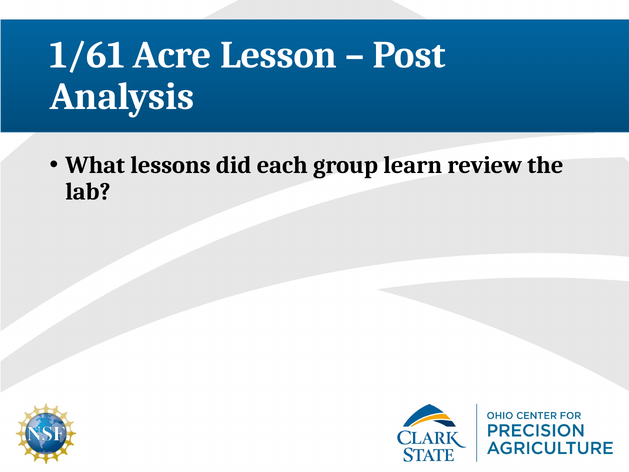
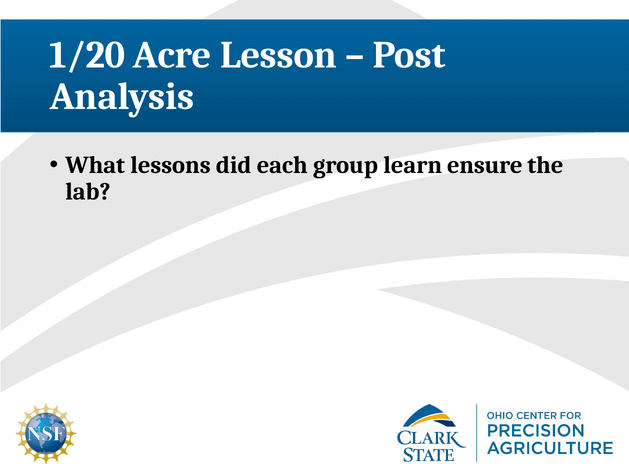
1/61: 1/61 -> 1/20
review: review -> ensure
